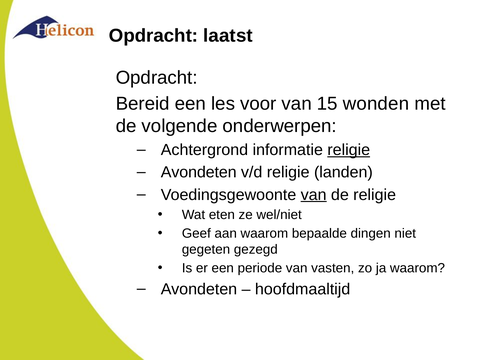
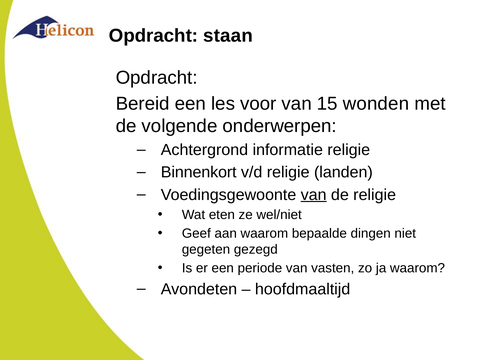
laatst: laatst -> staan
religie at (349, 150) underline: present -> none
Avondeten at (199, 173): Avondeten -> Binnenkort
